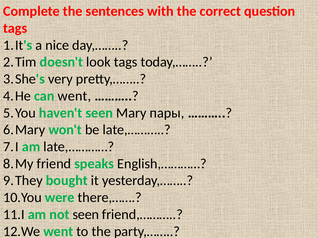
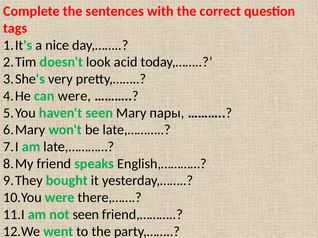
look tags: tags -> acid
can went: went -> were
